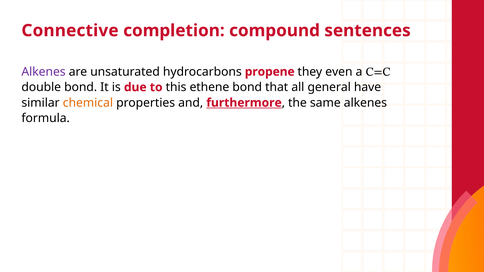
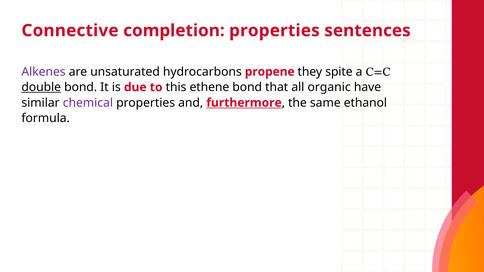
completion compound: compound -> properties
even: even -> spite
double underline: none -> present
general: general -> organic
chemical colour: orange -> purple
same alkenes: alkenes -> ethanol
